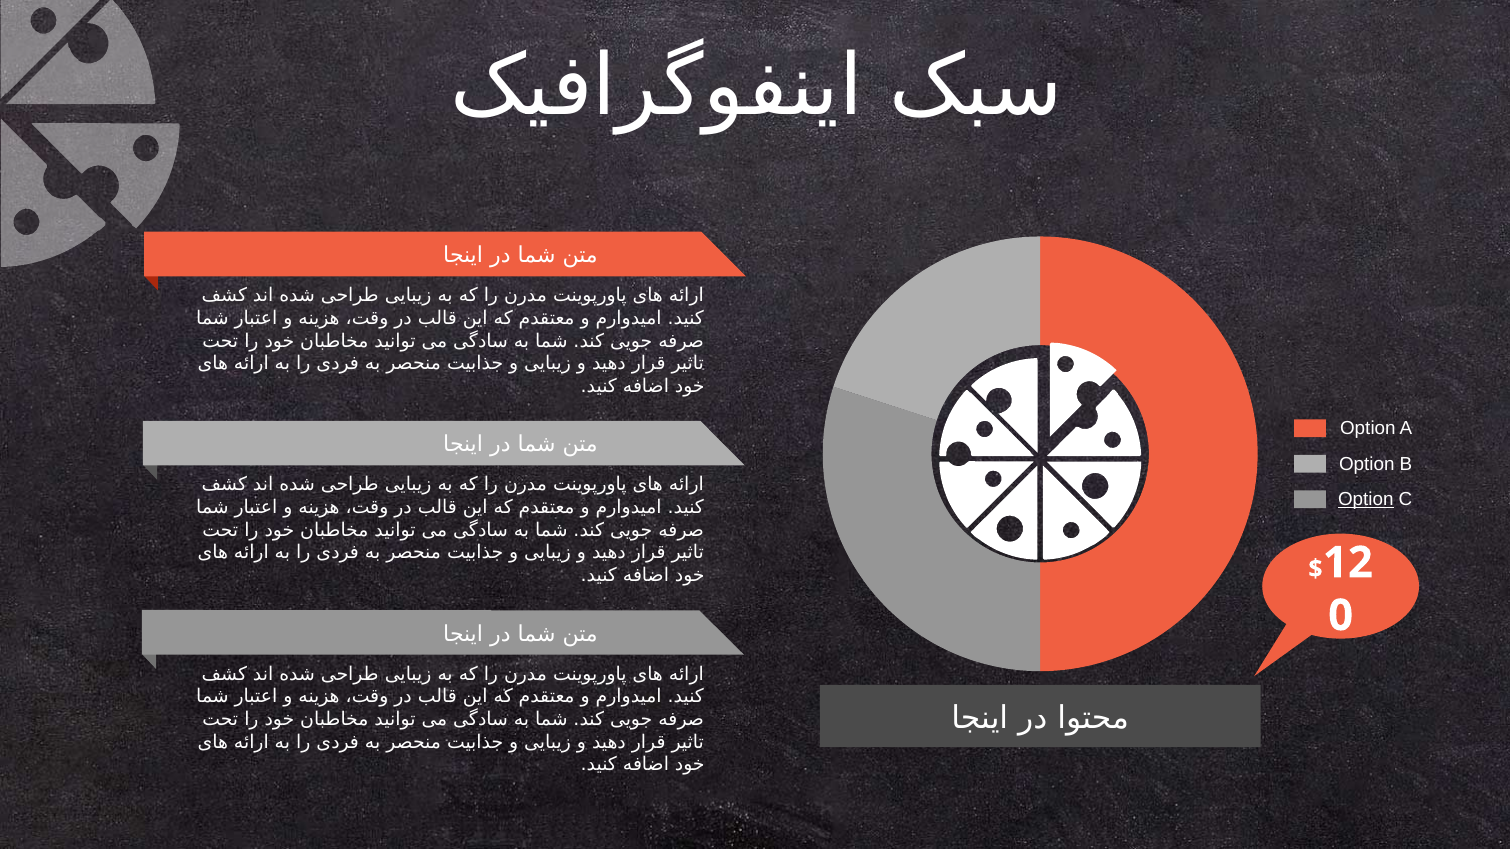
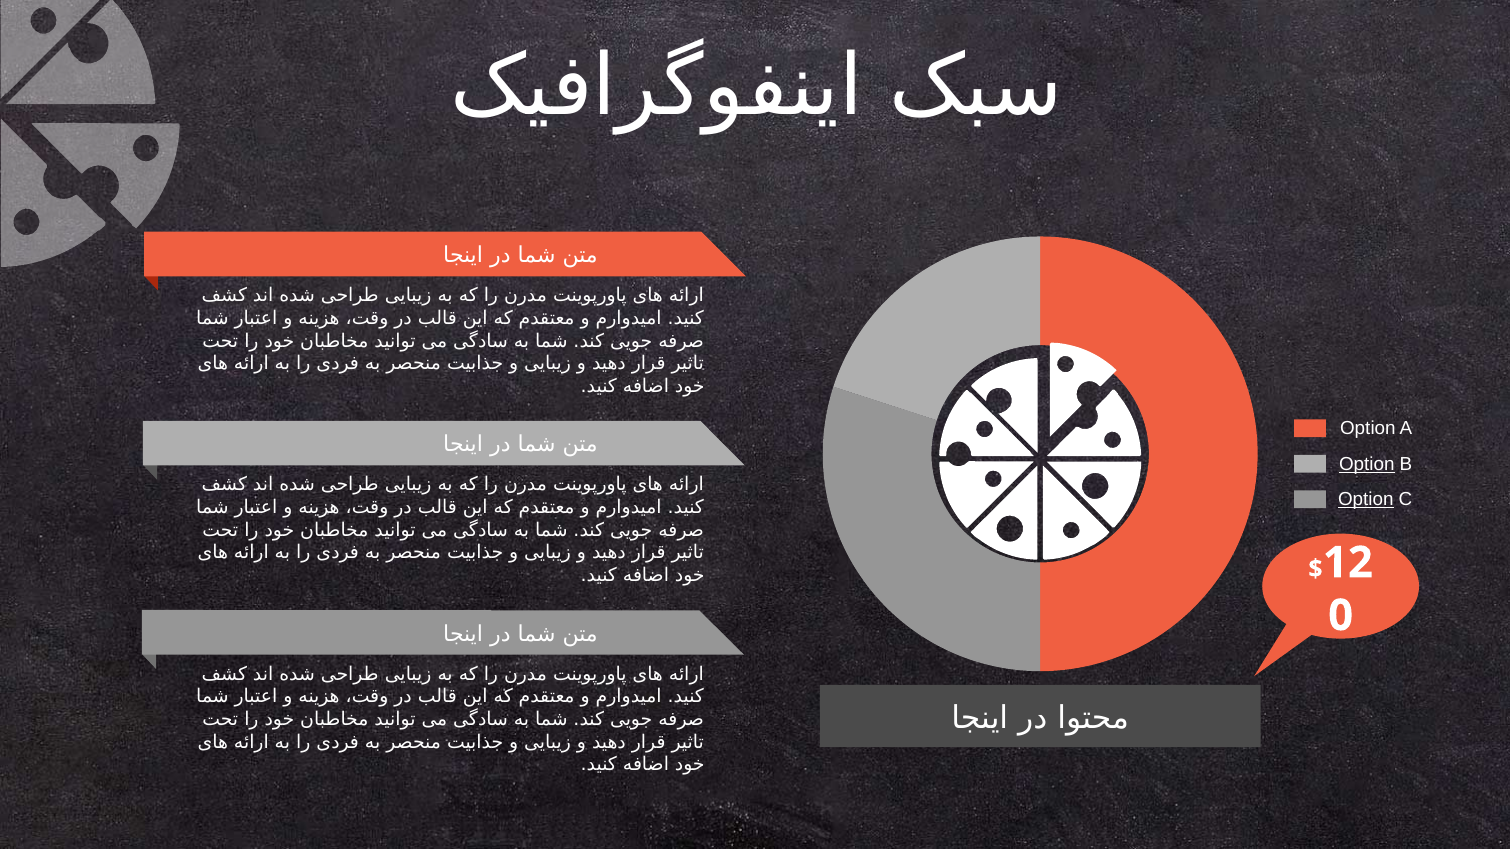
Option at (1367, 464) underline: none -> present
